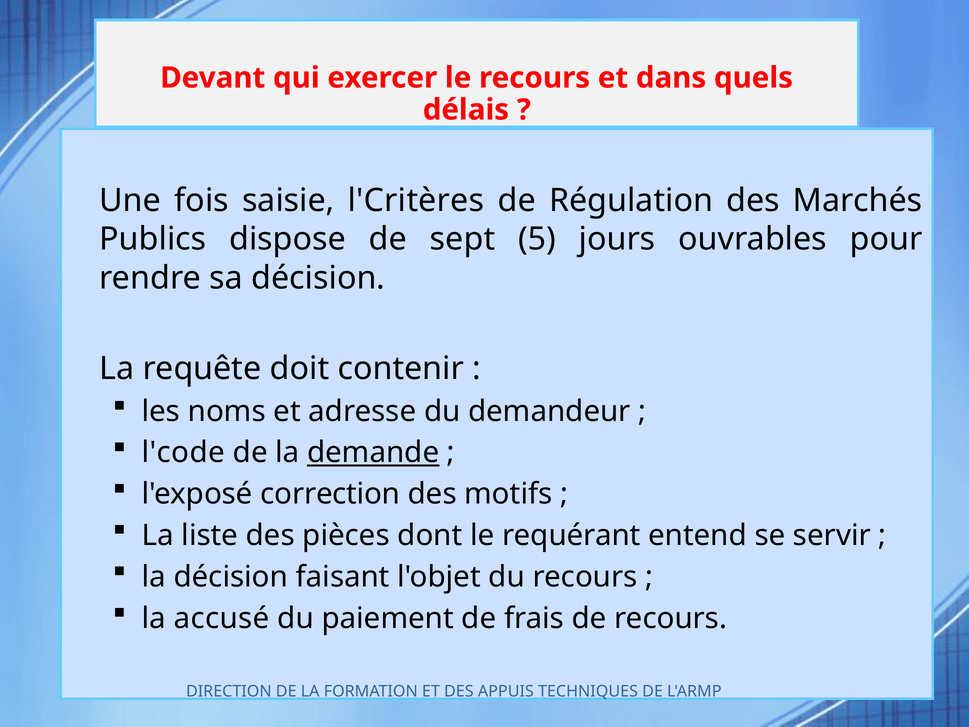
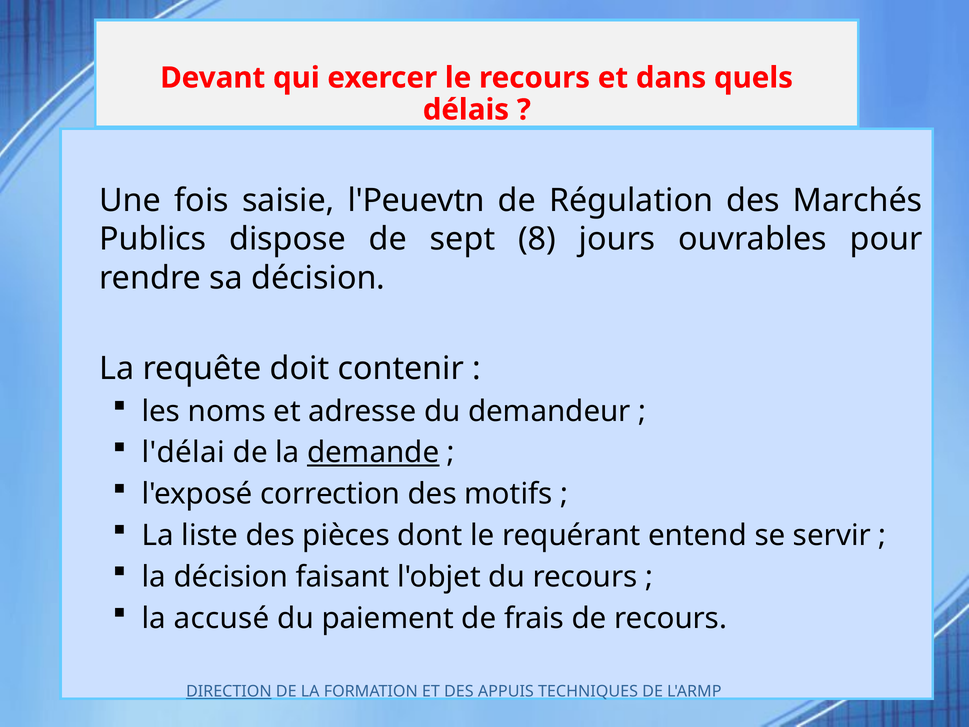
l'Critères: l'Critères -> l'Peuevtn
5: 5 -> 8
l'code: l'code -> l'délai
DIRECTION underline: none -> present
